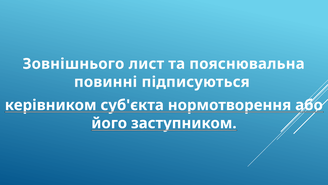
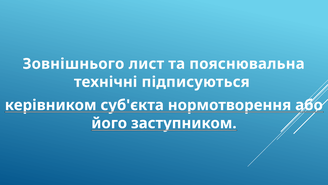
повинні: повинні -> технічні
